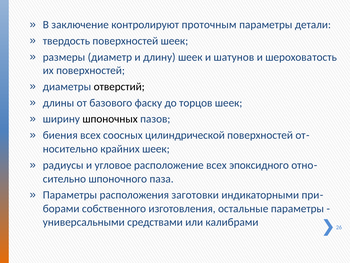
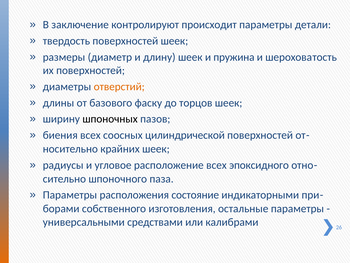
проточным: проточным -> происходит
шатунов: шатунов -> пружина
отверстий colour: black -> orange
заготовки: заготовки -> состояние
